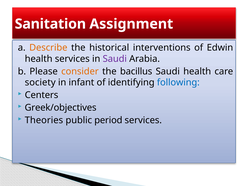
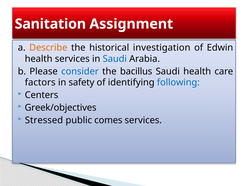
interventions: interventions -> investigation
Saudi at (115, 59) colour: purple -> blue
consider colour: orange -> blue
society: society -> factors
infant: infant -> safety
Theories: Theories -> Stressed
period: period -> comes
